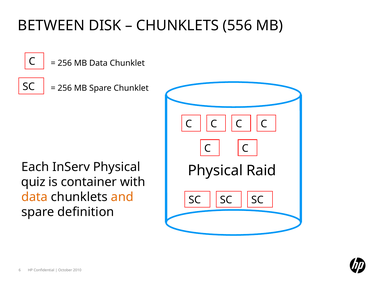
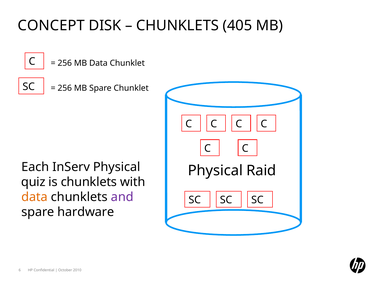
BETWEEN: BETWEEN -> CONCEPT
556: 556 -> 405
is container: container -> chunklets
and colour: orange -> purple
definition: definition -> hardware
